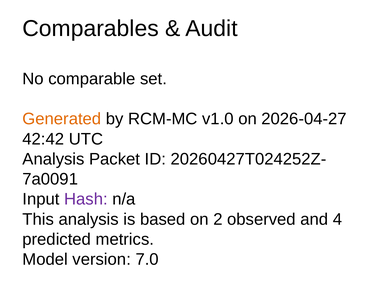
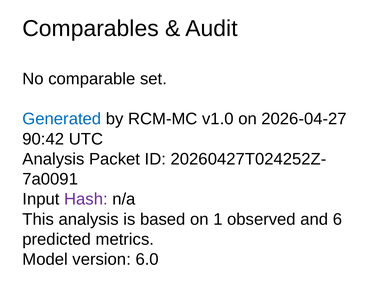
Generated colour: orange -> blue
42:42: 42:42 -> 90:42
2: 2 -> 1
4: 4 -> 6
7.0: 7.0 -> 6.0
